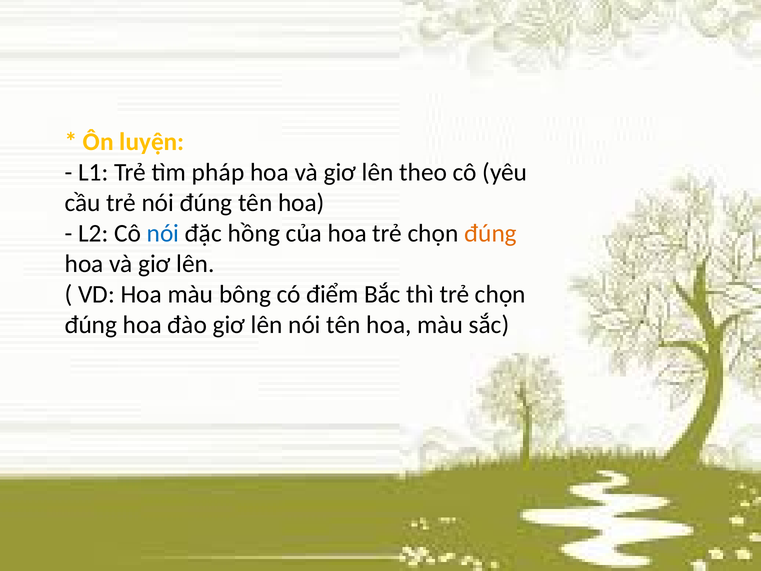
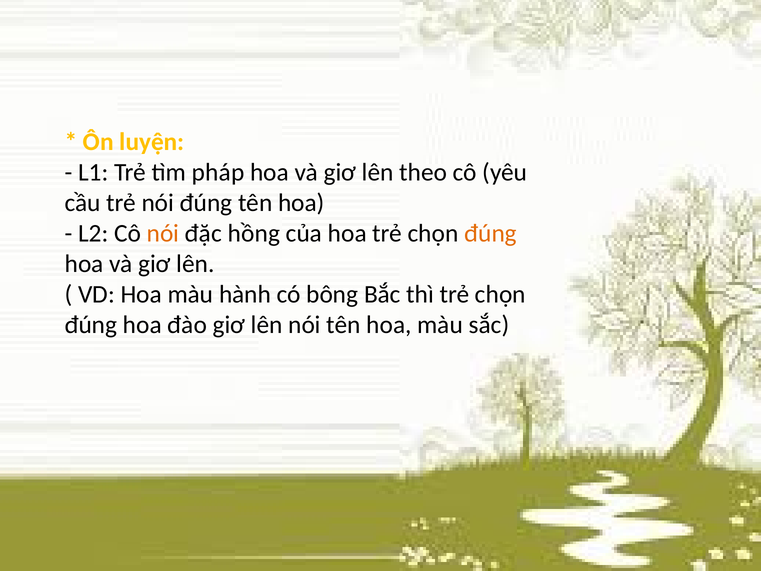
nói at (163, 233) colour: blue -> orange
bông: bông -> hành
điểm: điểm -> bông
